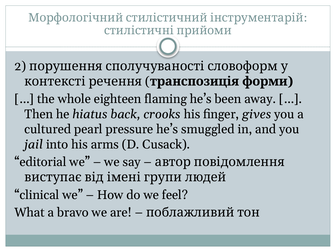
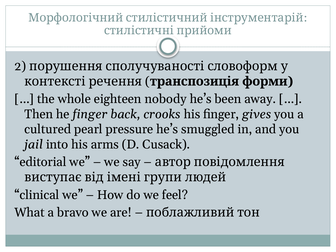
flaming: flaming -> nobody
he hiatus: hiatus -> finger
